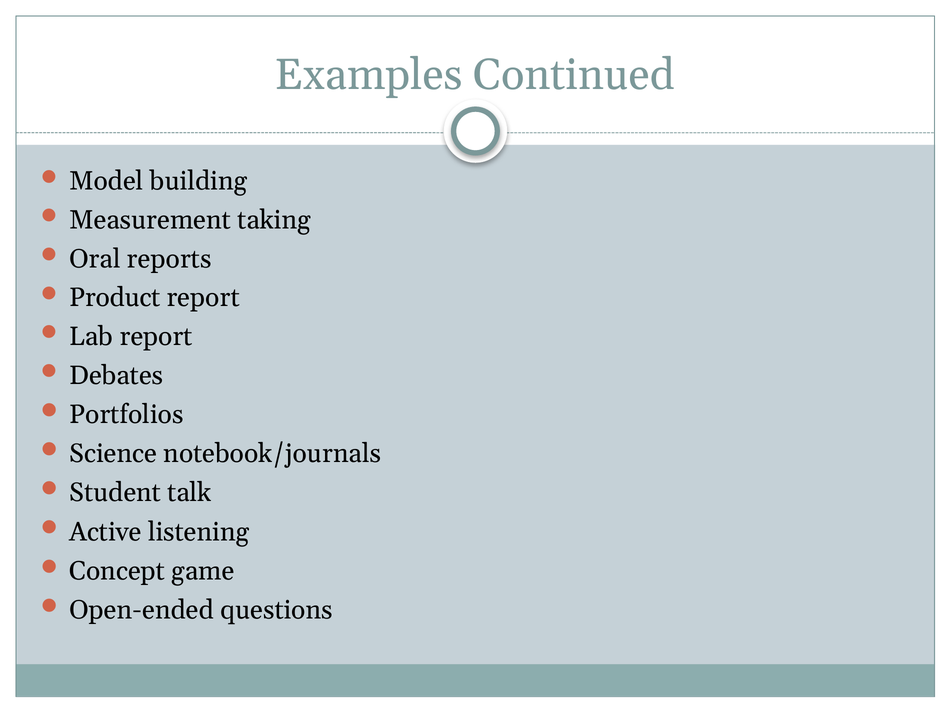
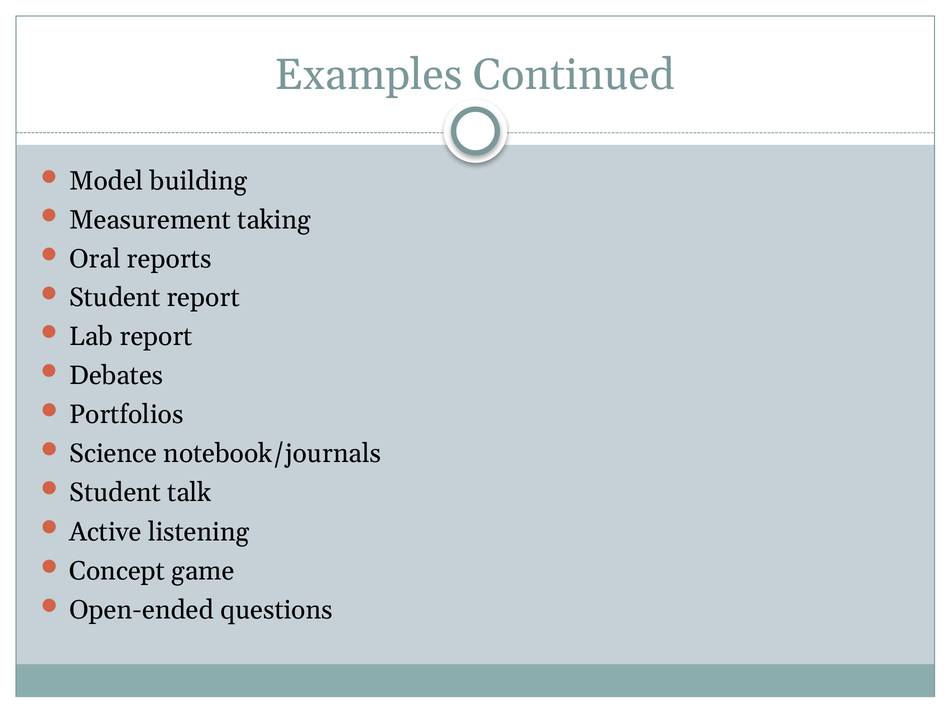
Product at (115, 298): Product -> Student
